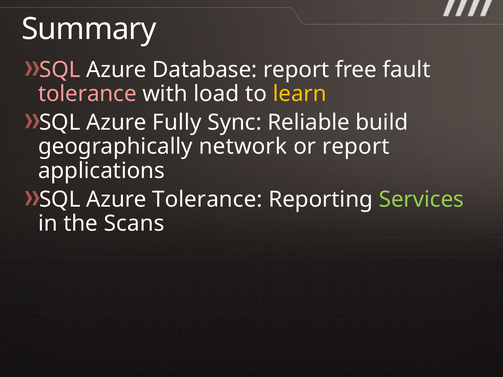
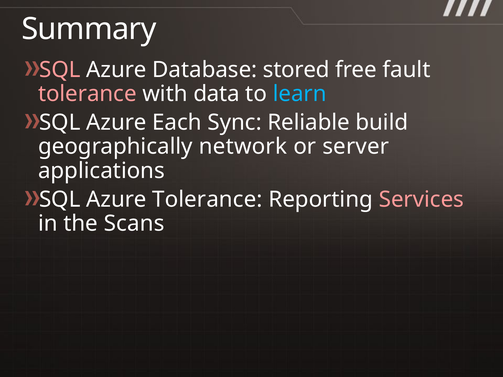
Database report: report -> stored
load: load -> data
learn colour: yellow -> light blue
Fully: Fully -> Each
or report: report -> server
Services colour: light green -> pink
